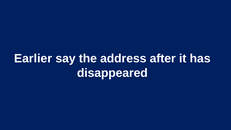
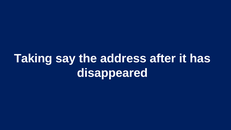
Earlier: Earlier -> Taking
